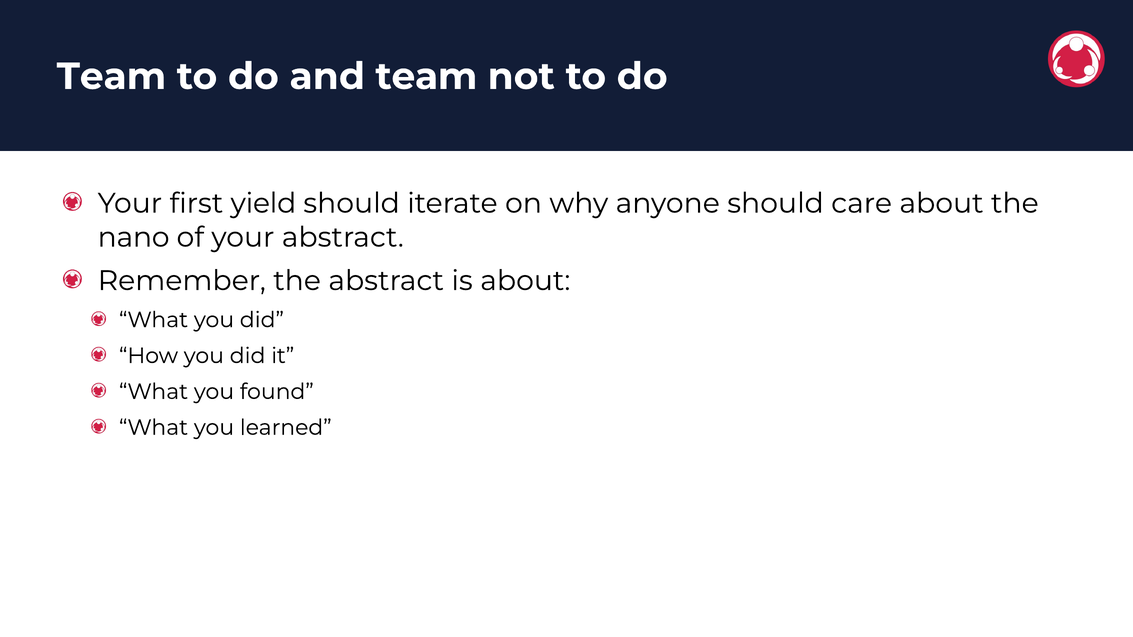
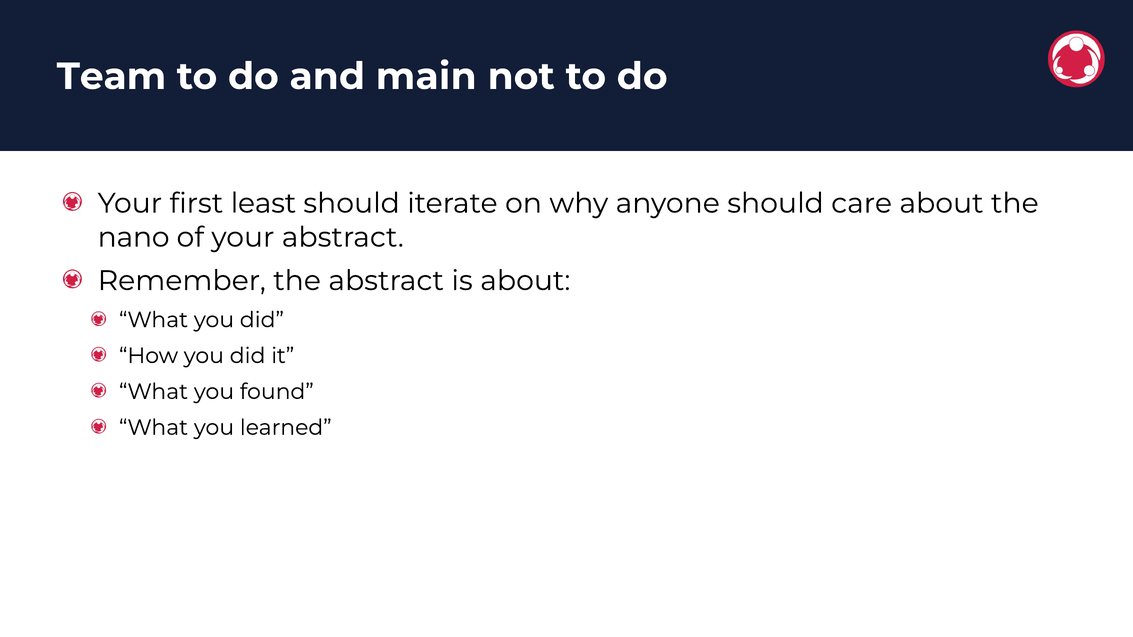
and team: team -> main
yield: yield -> least
